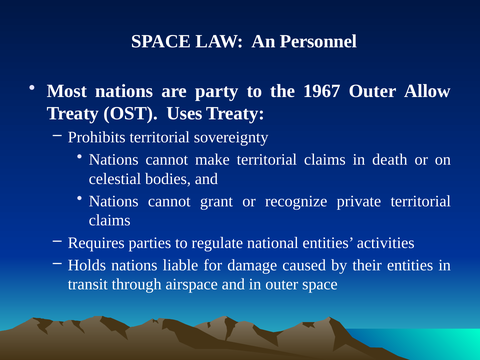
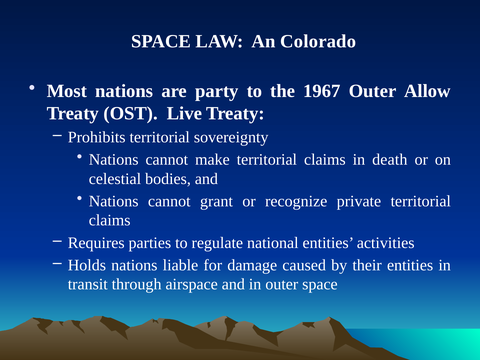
Personnel: Personnel -> Colorado
Uses: Uses -> Live
